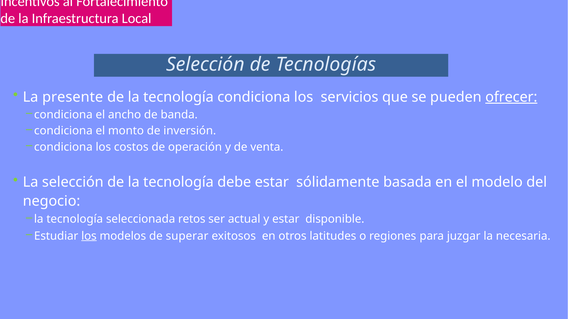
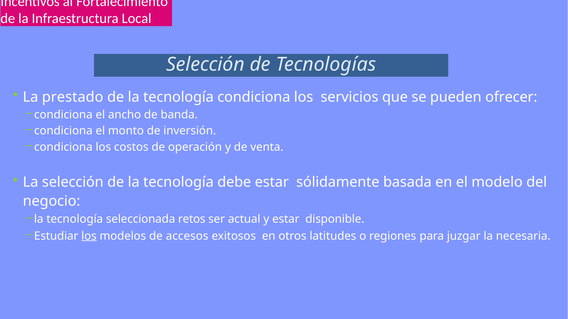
presente: presente -> prestado
ofrecer underline: present -> none
superar: superar -> accesos
